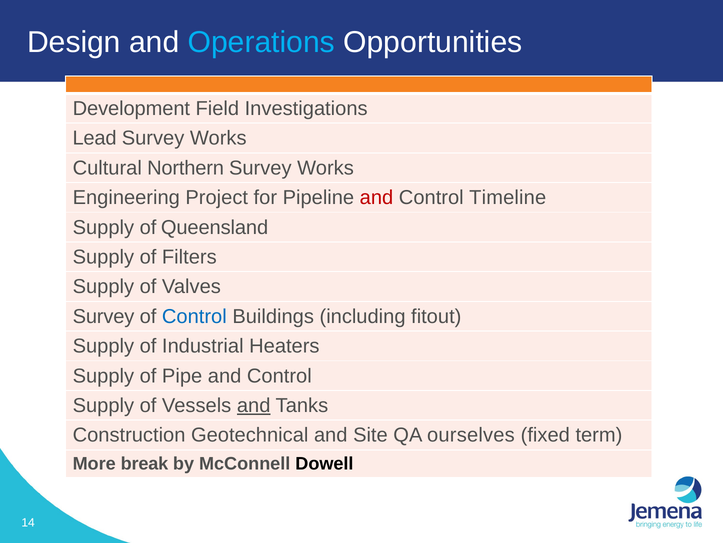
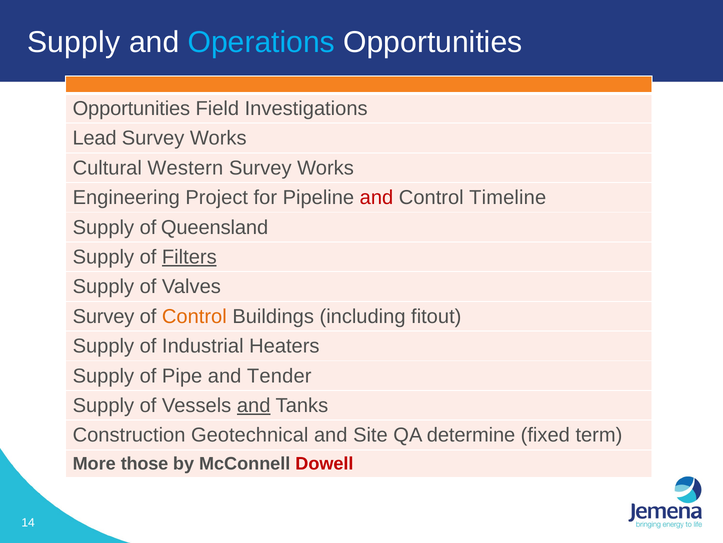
Design at (74, 42): Design -> Supply
Development at (131, 108): Development -> Opportunities
Northern: Northern -> Western
Filters underline: none -> present
Control at (194, 316) colour: blue -> orange
Pipe and Control: Control -> Tender
ourselves: ourselves -> determine
break: break -> those
Dowell colour: black -> red
